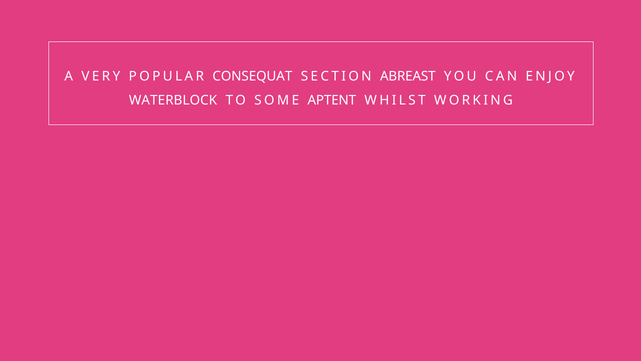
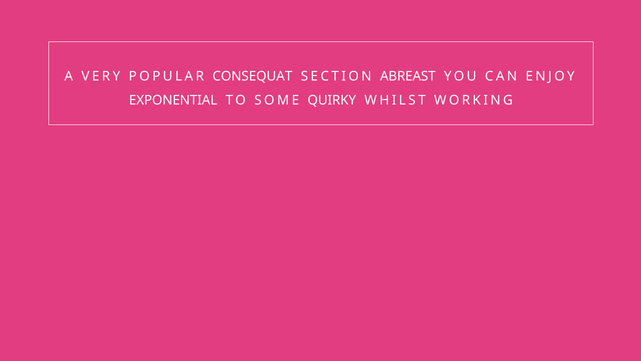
WATERBLOCK: WATERBLOCK -> EXPONENTIAL
APTENT: APTENT -> QUIRKY
